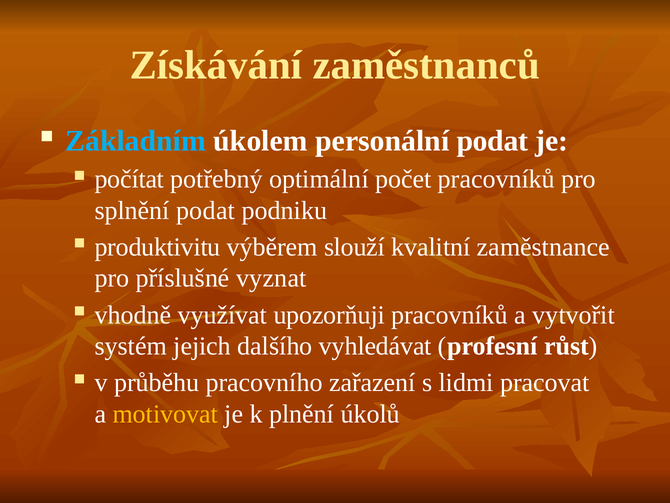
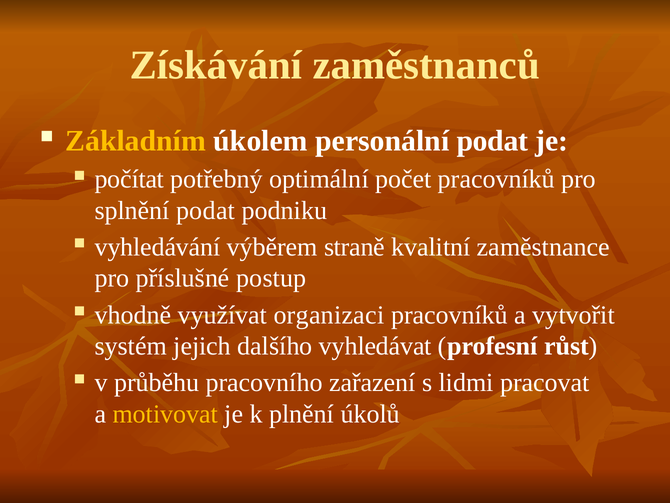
Základním colour: light blue -> yellow
produktivitu: produktivitu -> vyhledávání
slouží: slouží -> straně
vyznat: vyznat -> postup
upozorňuji: upozorňuji -> organizaci
